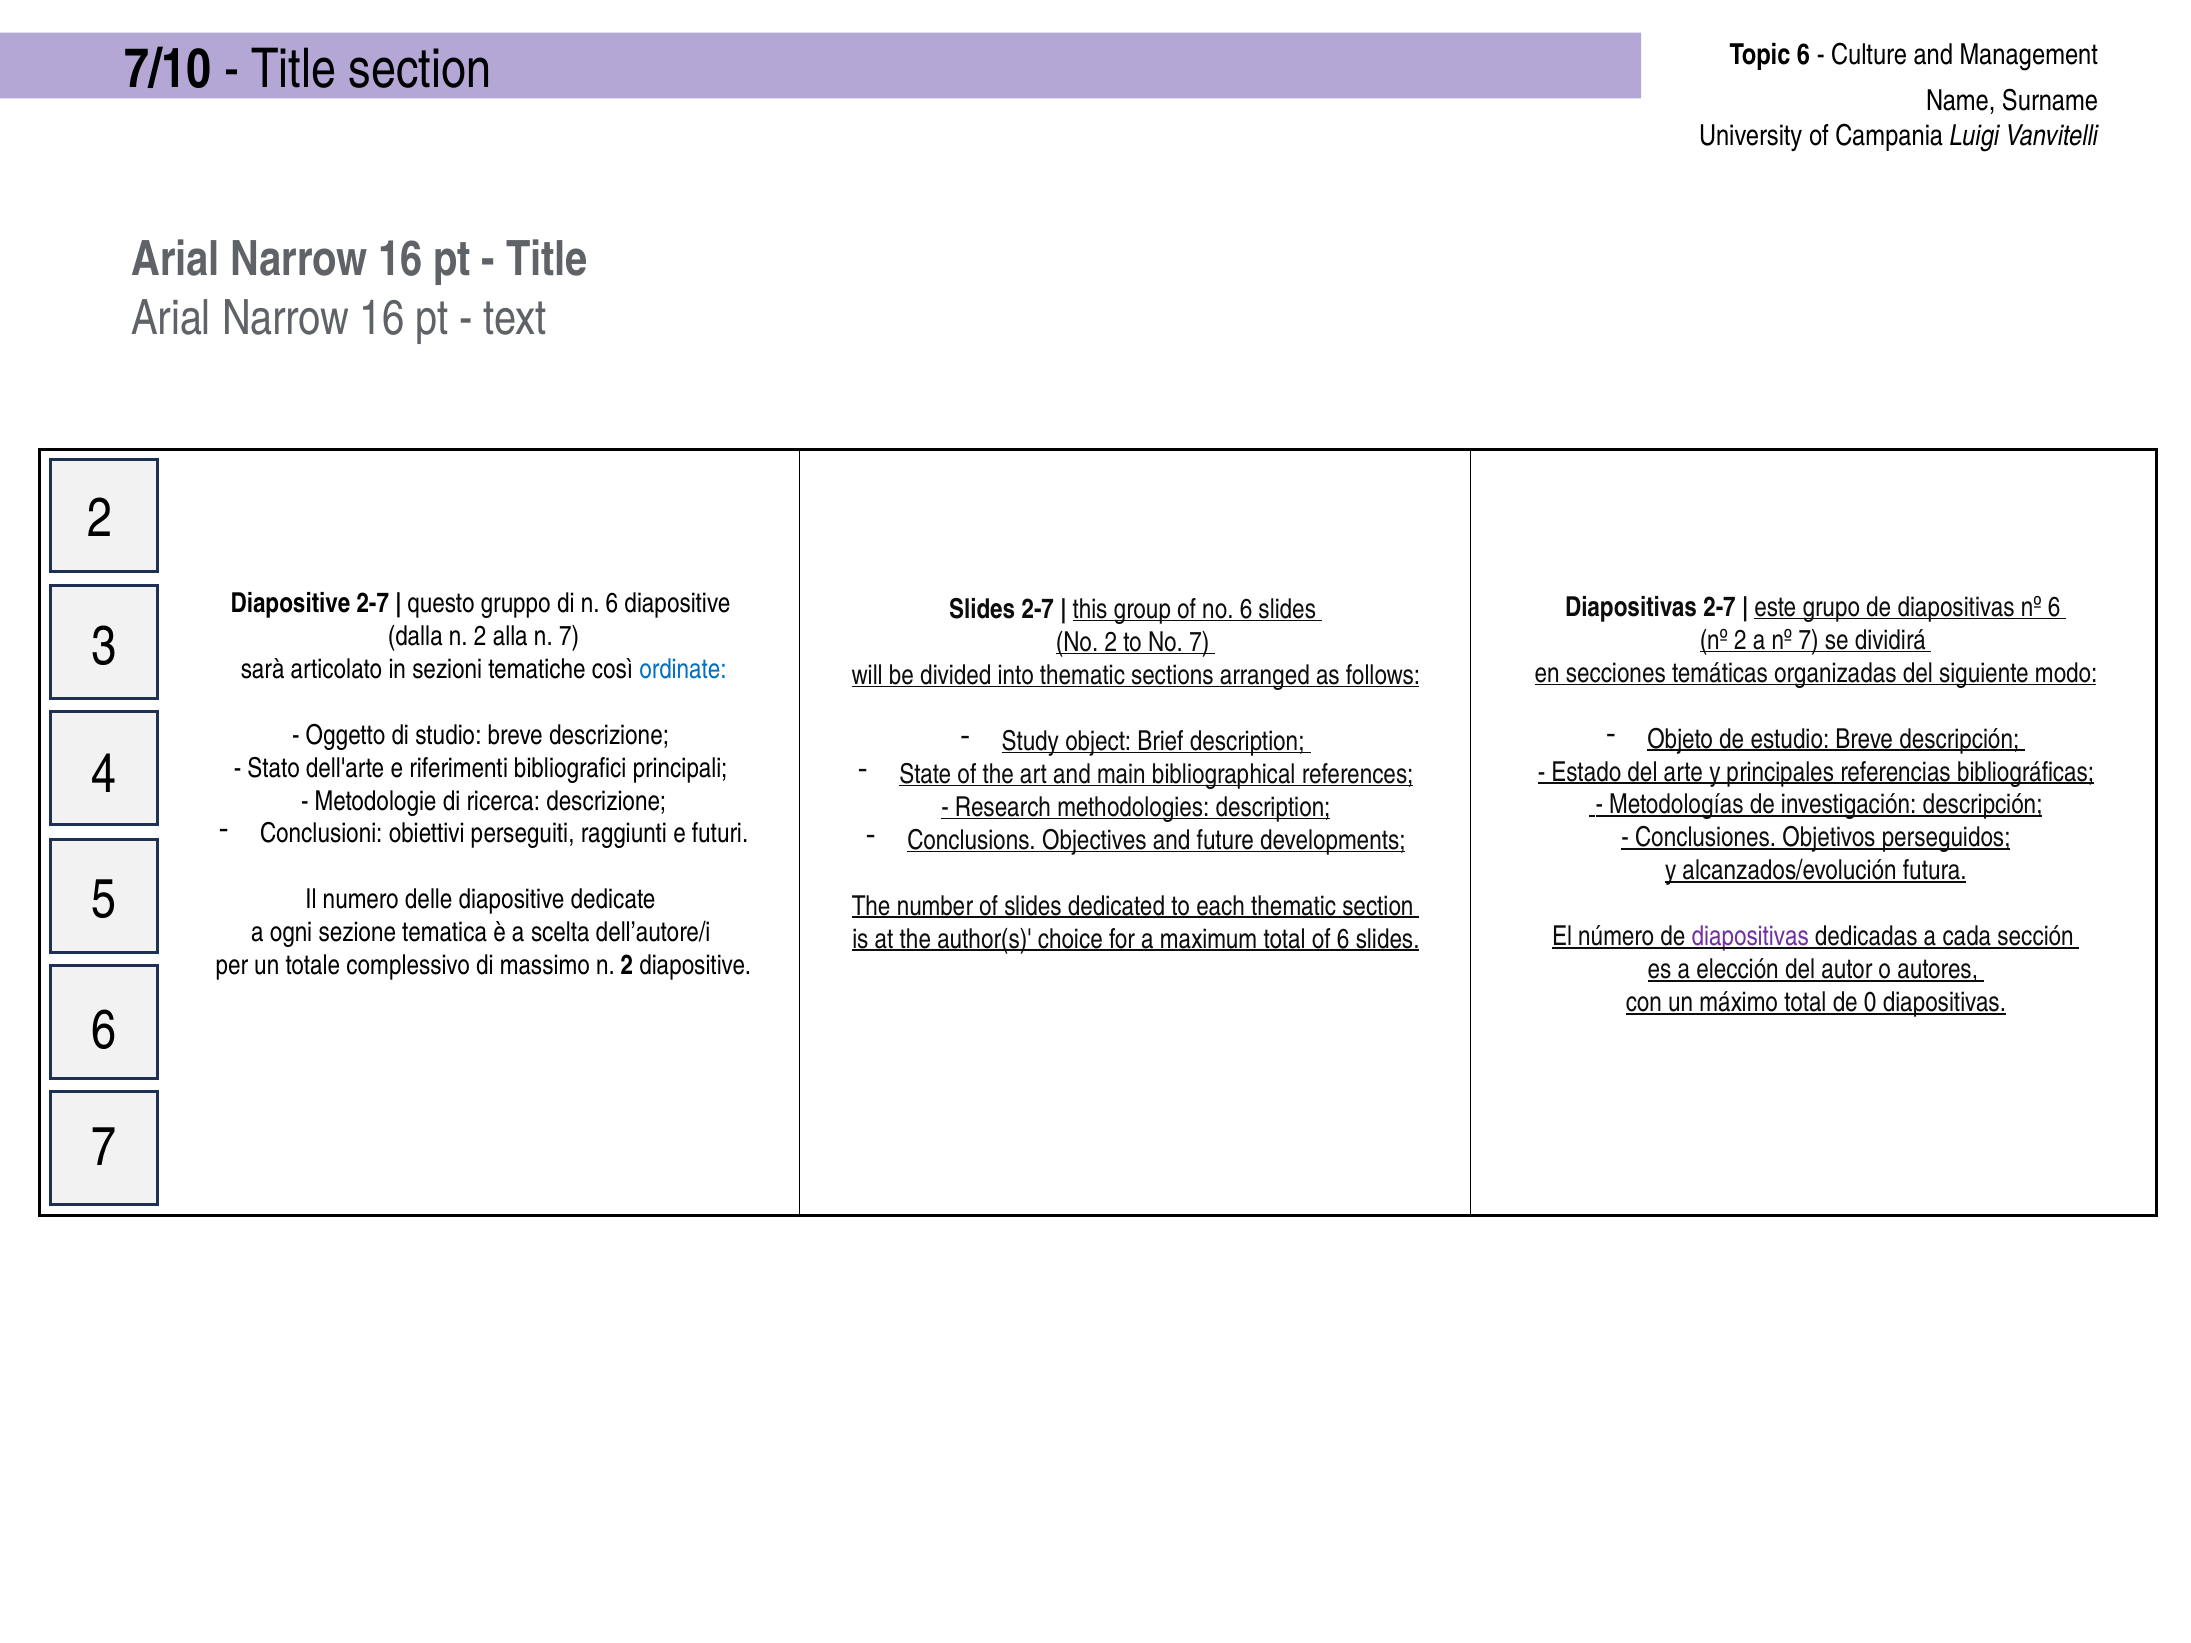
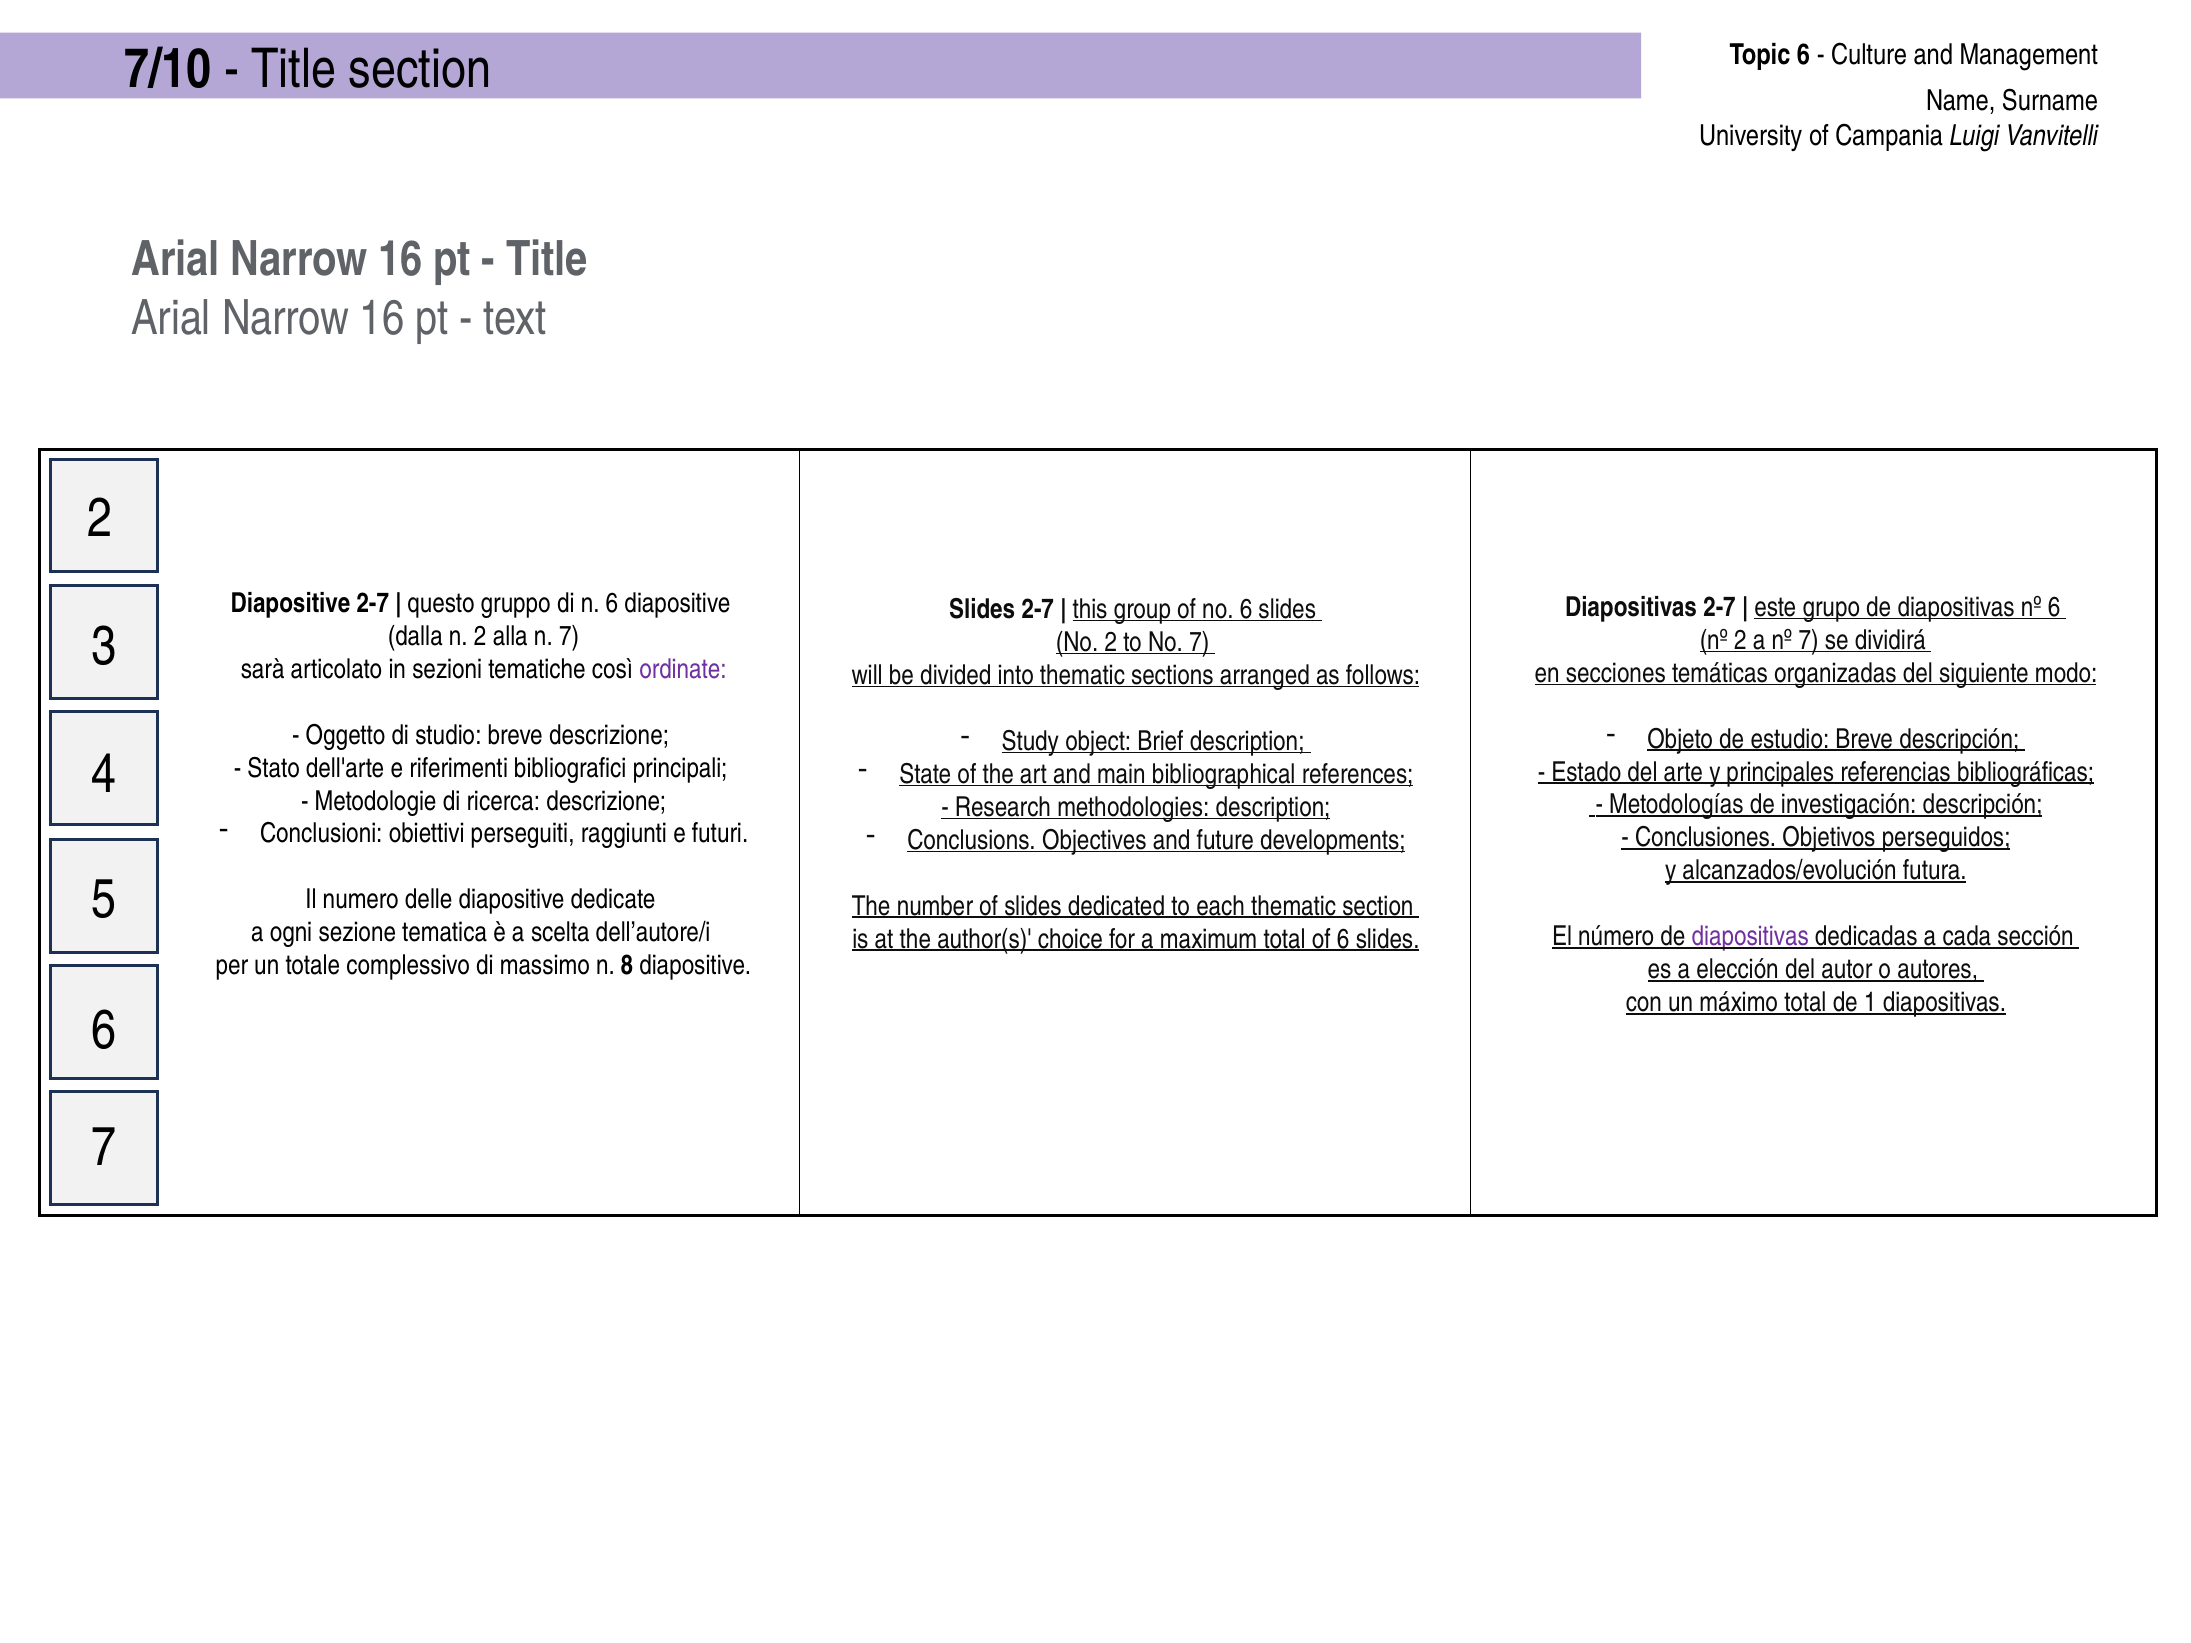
ordinate colour: blue -> purple
massimo n 2: 2 -> 8
0: 0 -> 1
